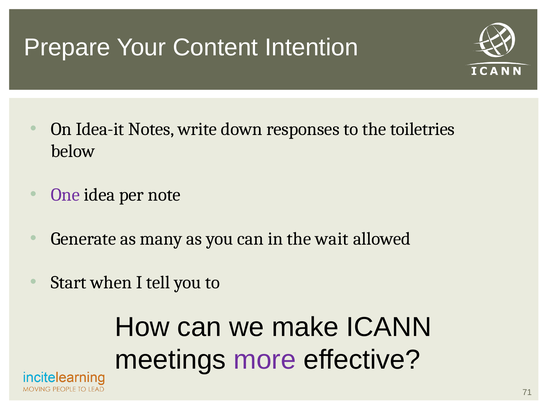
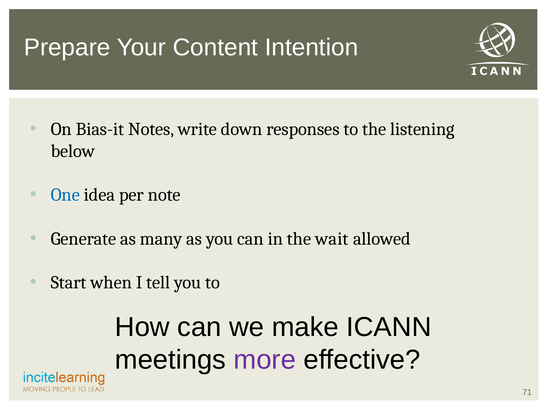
Idea-it: Idea-it -> Bias-it
toiletries: toiletries -> listening
One colour: purple -> blue
